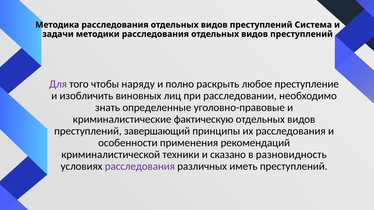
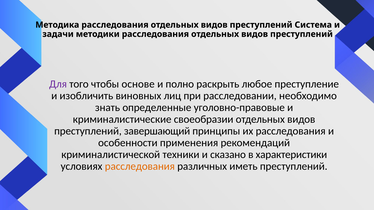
наряду: наряду -> основе
фактическую: фактическую -> своеобразии
разновидность: разновидность -> характеристики
расследования at (140, 167) colour: purple -> orange
